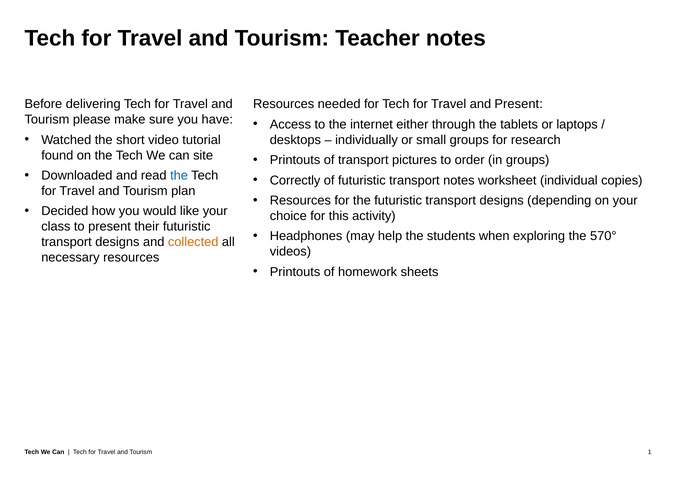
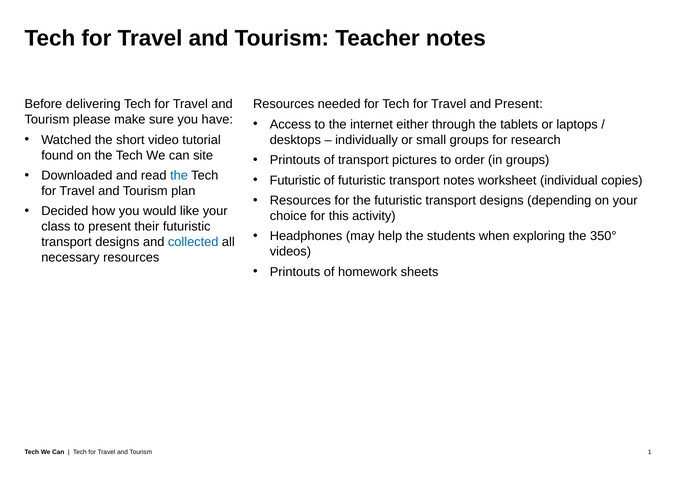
Correctly at (295, 180): Correctly -> Futuristic
570°: 570° -> 350°
collected colour: orange -> blue
